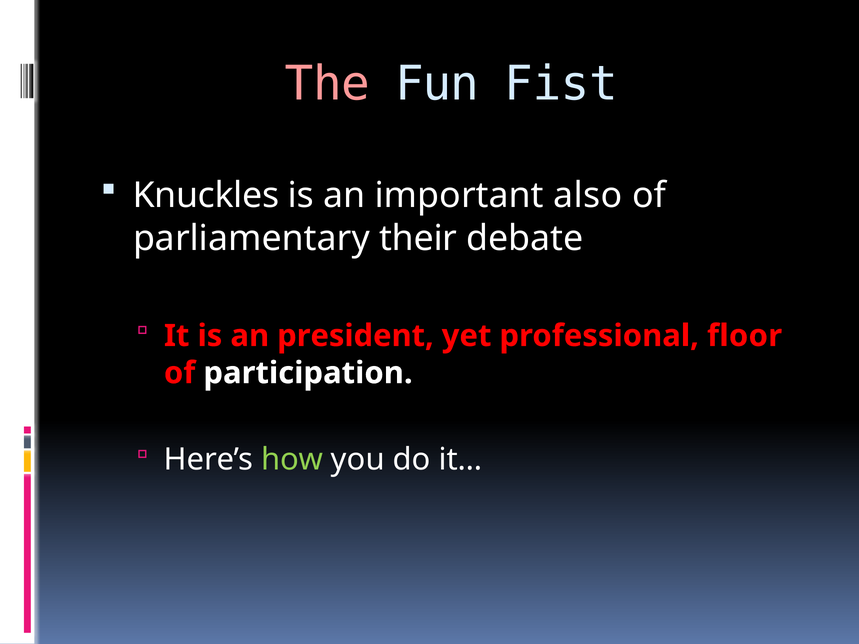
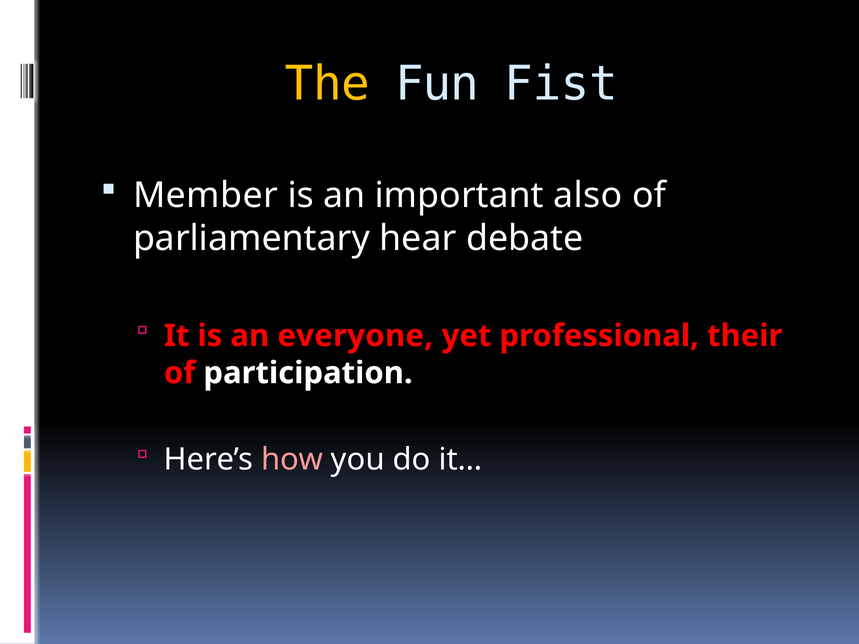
The colour: pink -> yellow
Knuckles: Knuckles -> Member
their: their -> hear
president: president -> everyone
floor: floor -> their
how colour: light green -> pink
